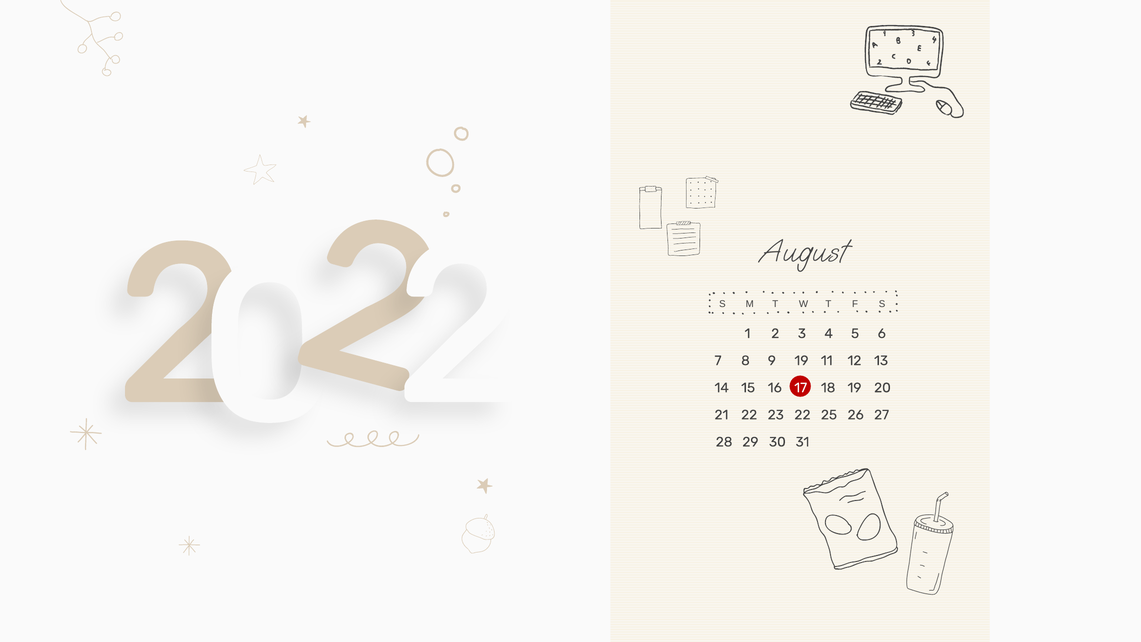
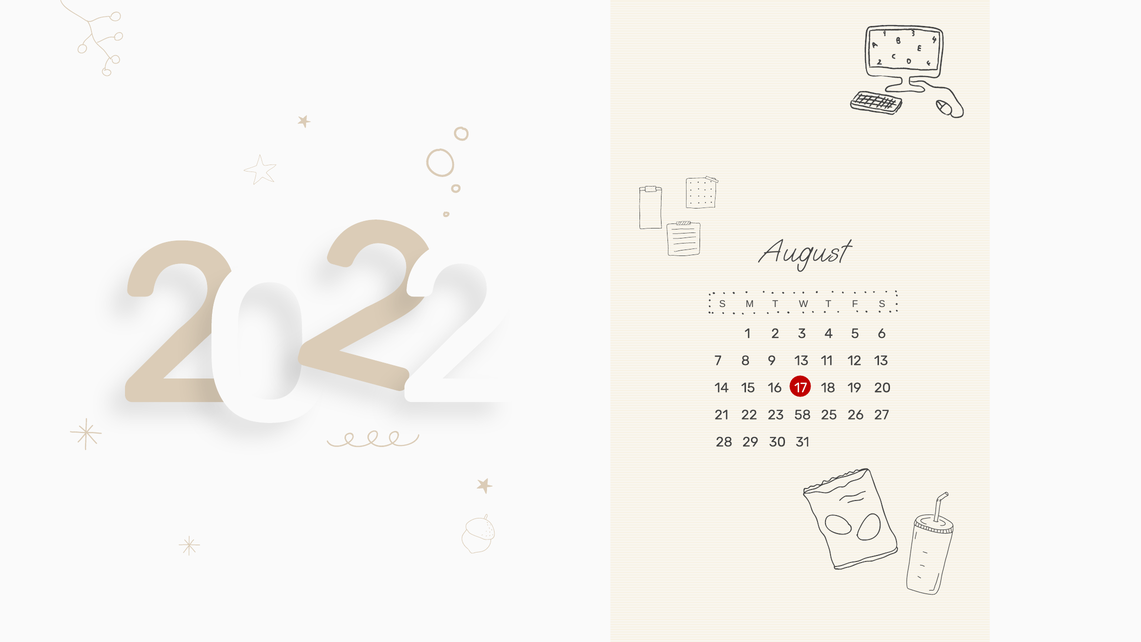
9 19: 19 -> 13
23 22: 22 -> 58
